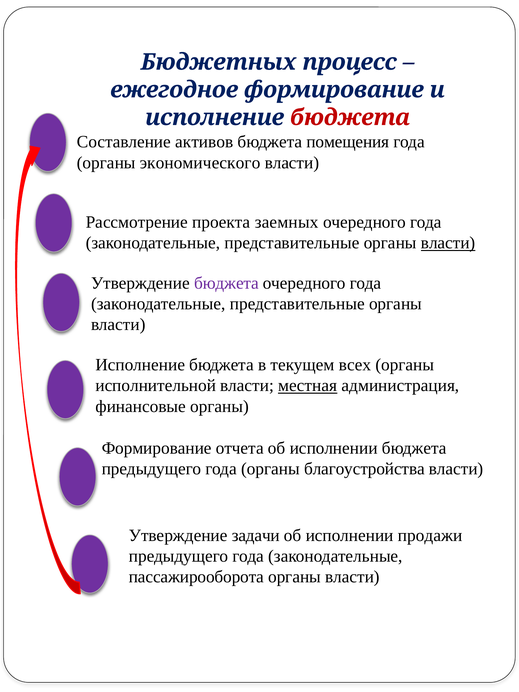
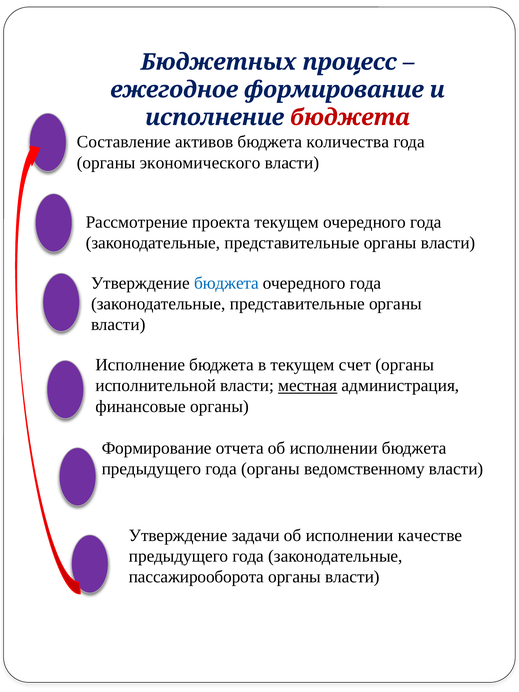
помещения: помещения -> количества
проекта заемных: заемных -> текущем
власти at (448, 243) underline: present -> none
бюджета at (226, 283) colour: purple -> blue
всех: всех -> счет
благоустройства: благоустройства -> ведомственному
продажи: продажи -> качестве
